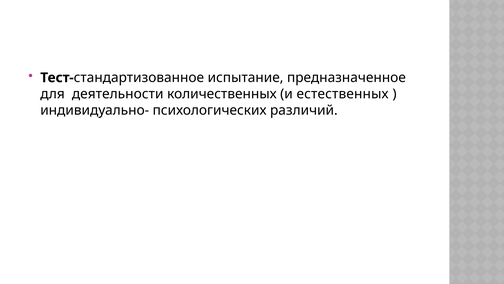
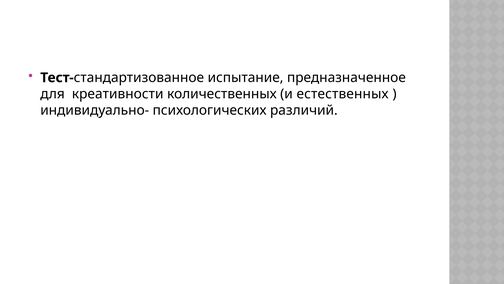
деятельности: деятельности -> креативности
